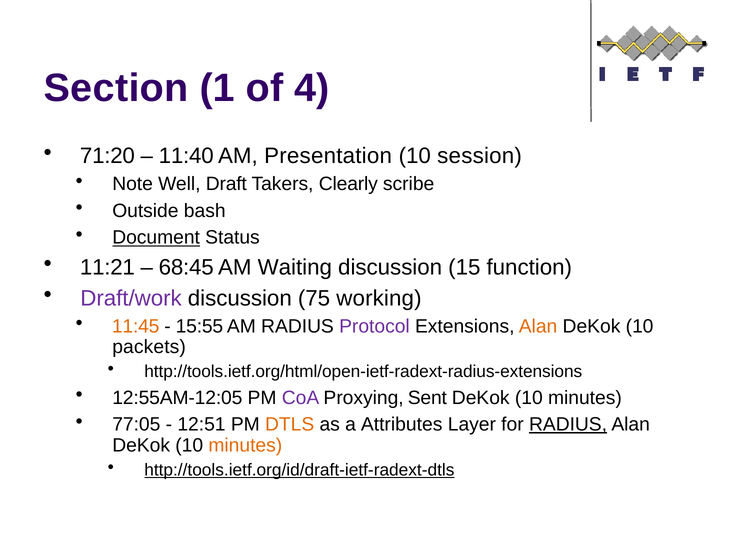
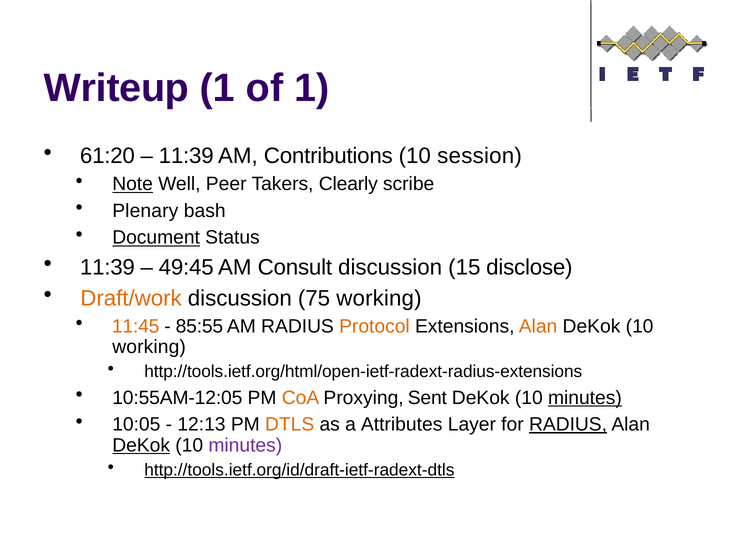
Section: Section -> Writeup
of 4: 4 -> 1
71:20: 71:20 -> 61:20
11:40 at (186, 156): 11:40 -> 11:39
Presentation: Presentation -> Contributions
Note underline: none -> present
Draft: Draft -> Peer
Outside: Outside -> Plenary
11:21 at (107, 267): 11:21 -> 11:39
68:45: 68:45 -> 49:45
Waiting: Waiting -> Consult
function: function -> disclose
Draft/work colour: purple -> orange
15:55: 15:55 -> 85:55
Protocol colour: purple -> orange
packets at (149, 347): packets -> working
12:55AM-12:05: 12:55AM-12:05 -> 10:55AM-12:05
CoA colour: purple -> orange
minutes at (585, 398) underline: none -> present
77:05: 77:05 -> 10:05
12:51: 12:51 -> 12:13
DeKok at (141, 445) underline: none -> present
minutes at (245, 445) colour: orange -> purple
